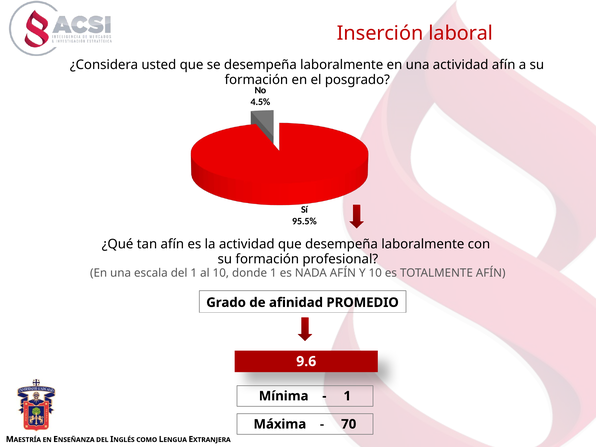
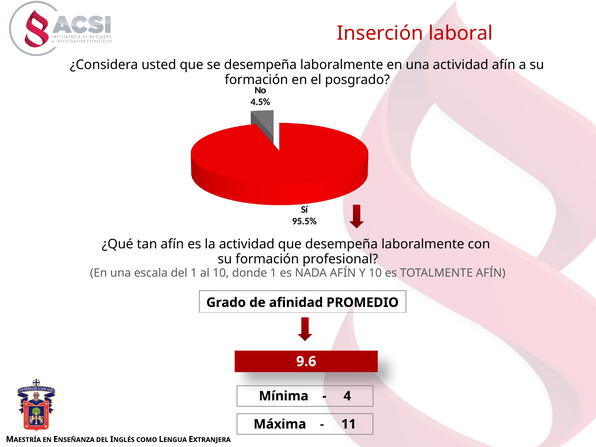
1 at (347, 396): 1 -> 4
70: 70 -> 11
